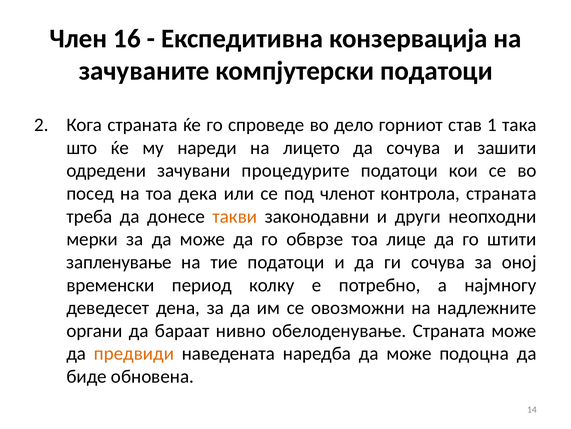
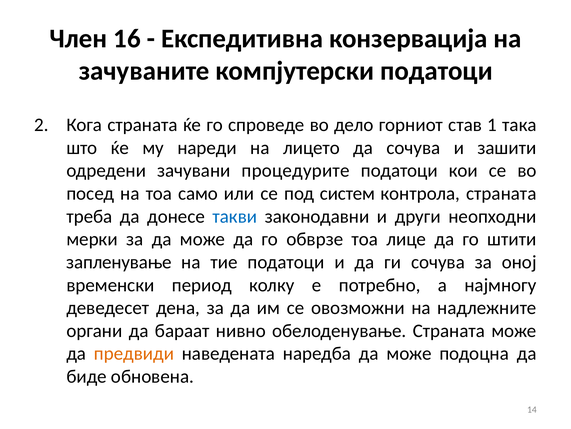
дека: дека -> само
членот: членот -> систем
такви colour: orange -> blue
